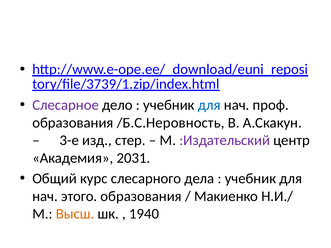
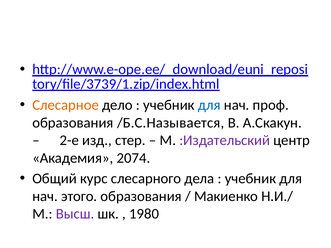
Слесарное colour: purple -> orange
/Б.С.Неровность: /Б.С.Неровность -> /Б.С.Называется
3-е: 3-е -> 2-е
2031: 2031 -> 2074
Высш colour: orange -> purple
1940: 1940 -> 1980
